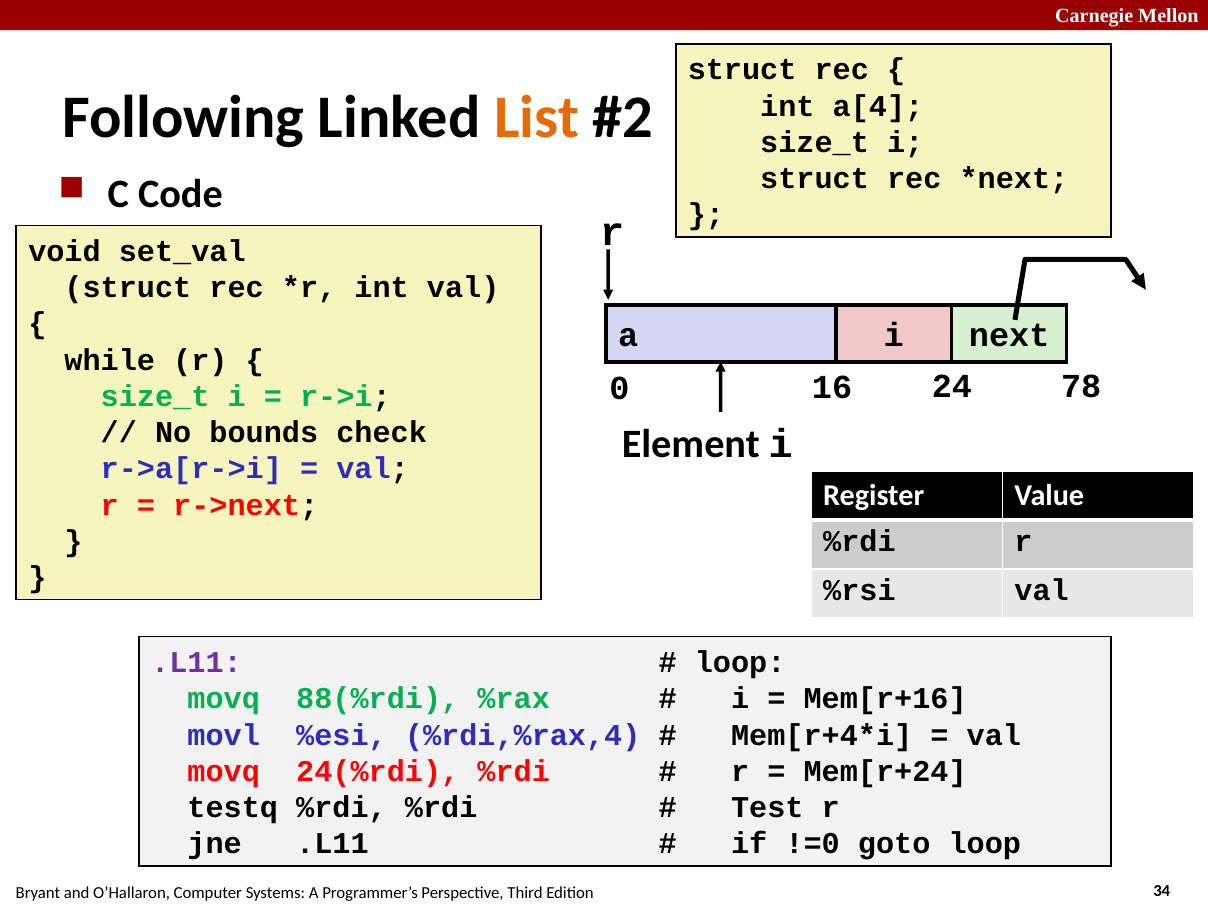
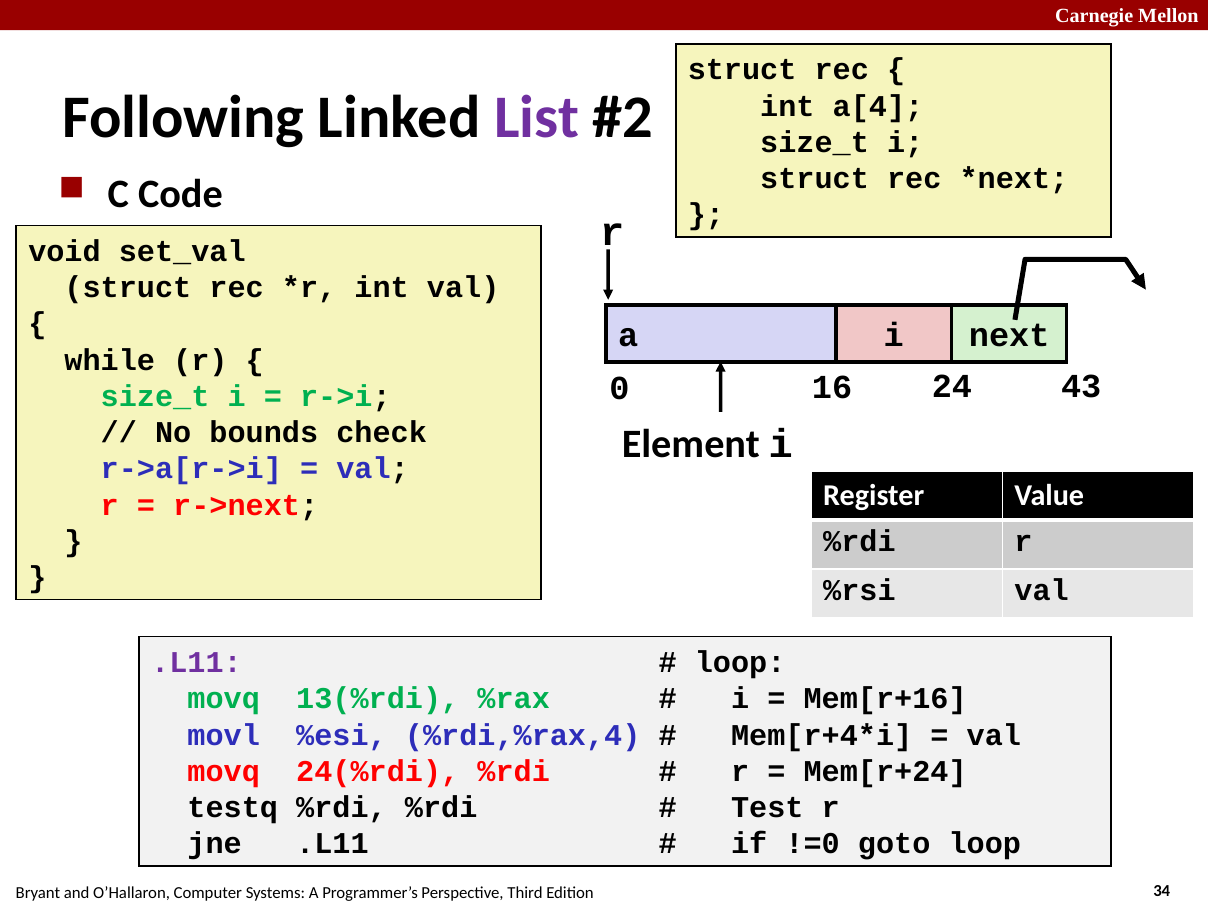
List colour: orange -> purple
78: 78 -> 43
88(%rdi: 88(%rdi -> 13(%rdi
